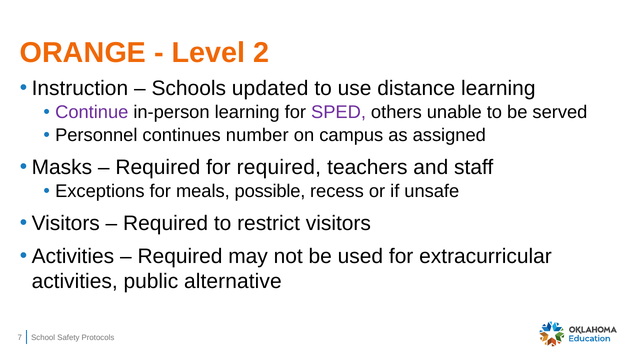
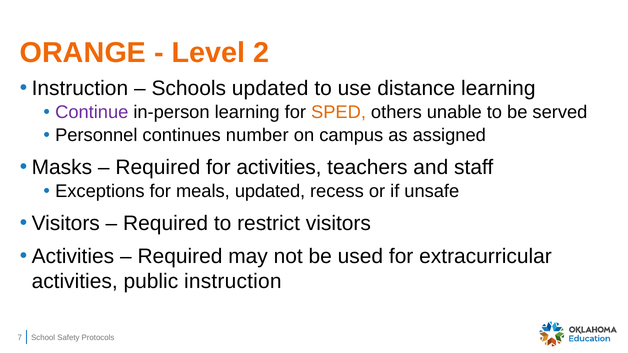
SPED colour: purple -> orange
for required: required -> activities
meals possible: possible -> updated
public alternative: alternative -> instruction
